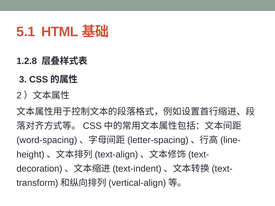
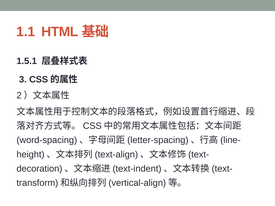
5.1: 5.1 -> 1.1
1.2.8: 1.2.8 -> 1.5.1
